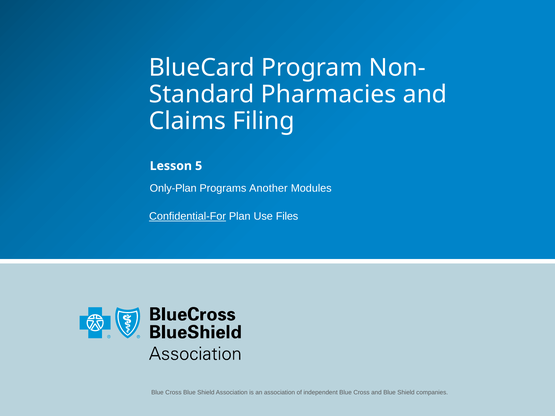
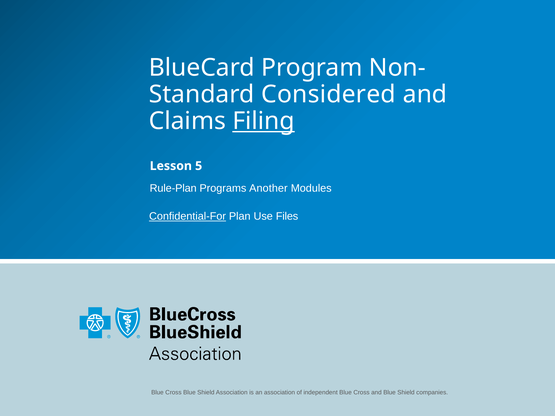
Pharmacies: Pharmacies -> Considered
Filing underline: none -> present
Only-Plan: Only-Plan -> Rule-Plan
